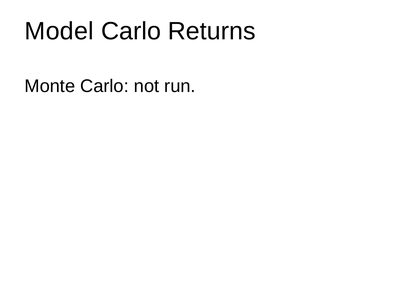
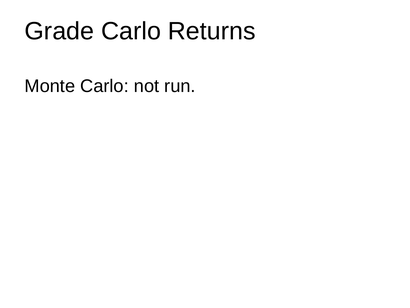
Model: Model -> Grade
